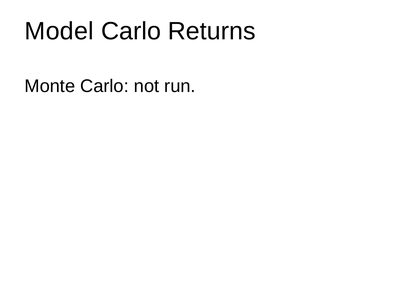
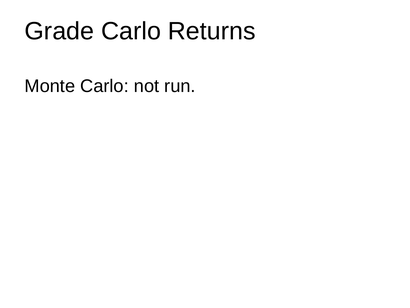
Model: Model -> Grade
